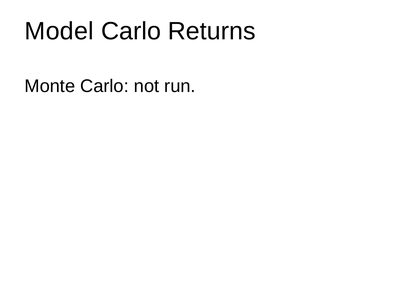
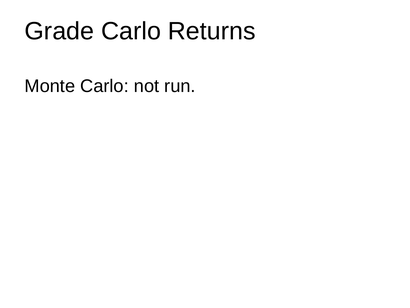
Model: Model -> Grade
